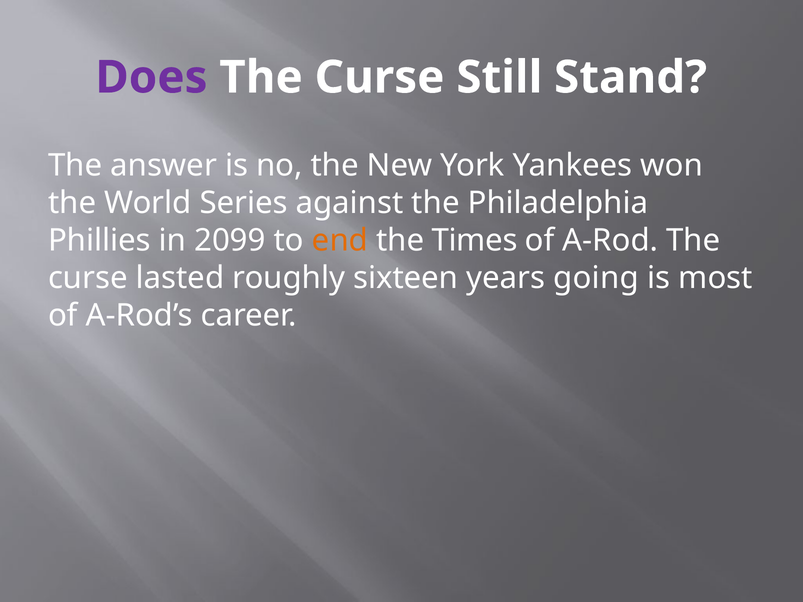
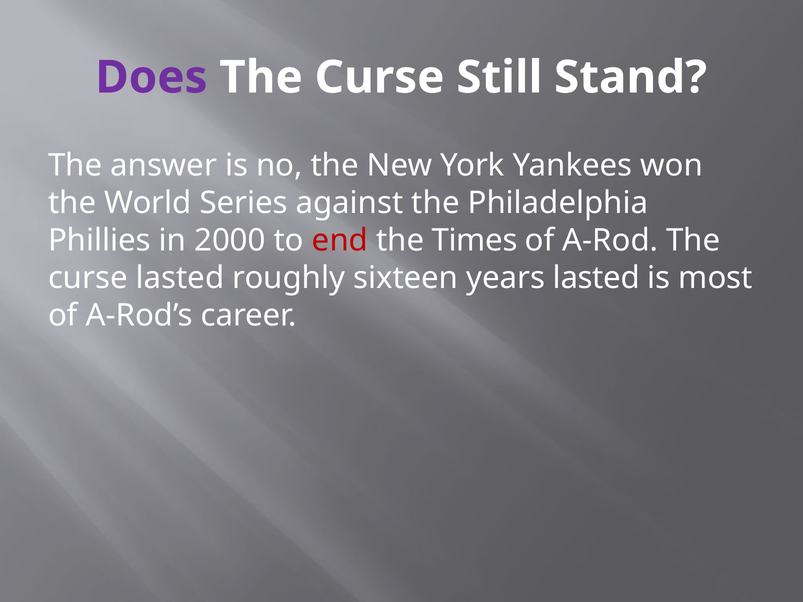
2099: 2099 -> 2000
end colour: orange -> red
years going: going -> lasted
